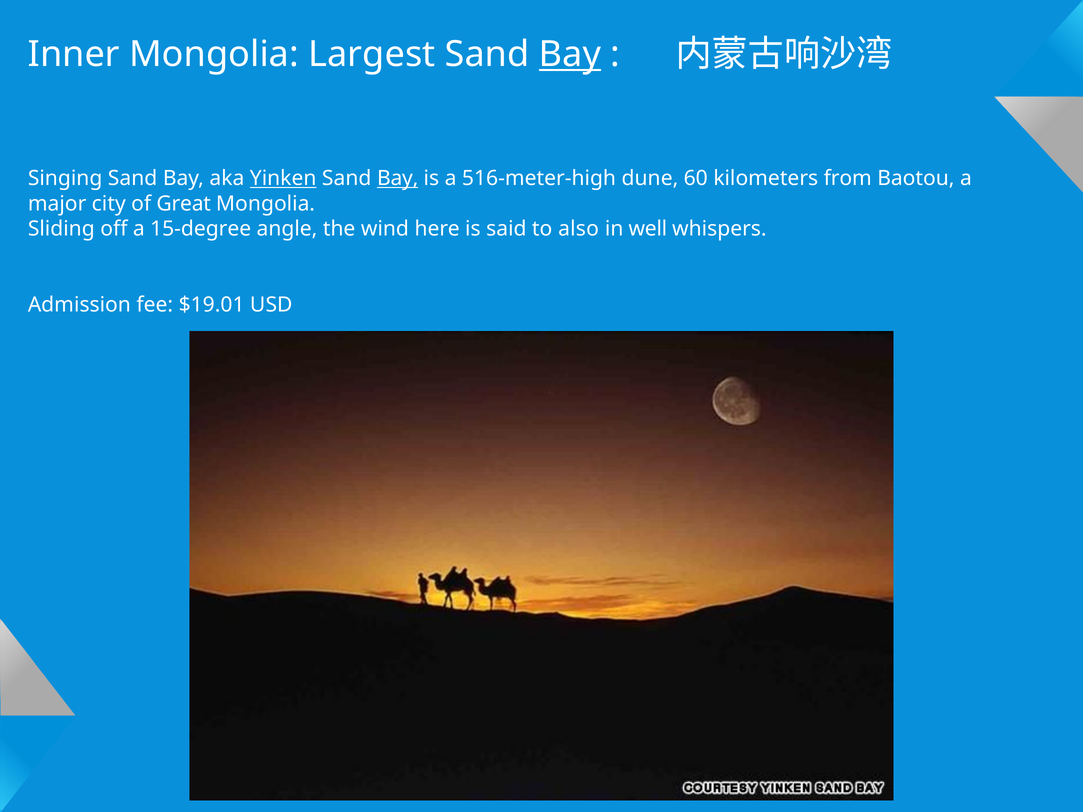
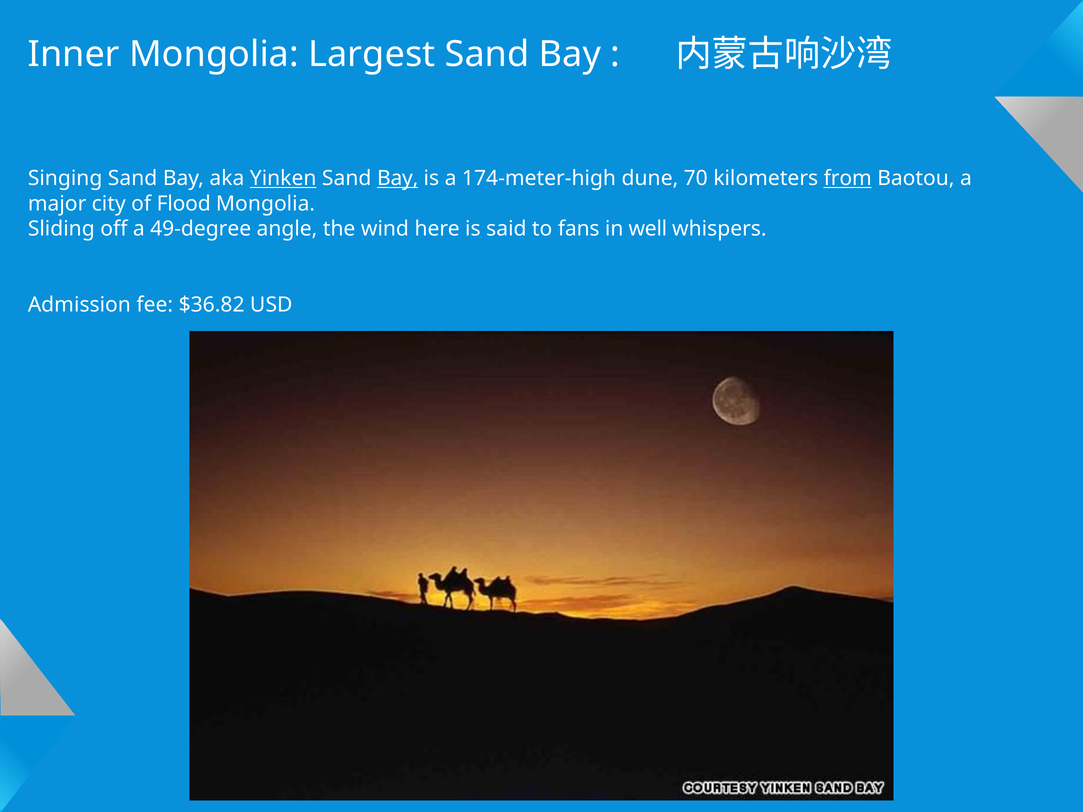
Bay at (570, 55) underline: present -> none
516-meter-high: 516-meter-high -> 174-meter-high
60: 60 -> 70
from underline: none -> present
Great: Great -> Flood
15-degree: 15-degree -> 49-degree
also: also -> fans
$19.01: $19.01 -> $36.82
